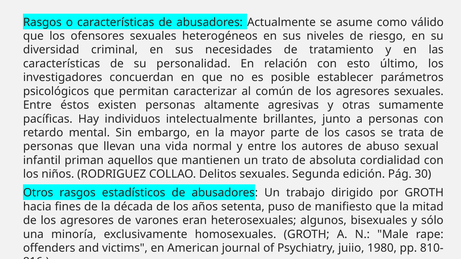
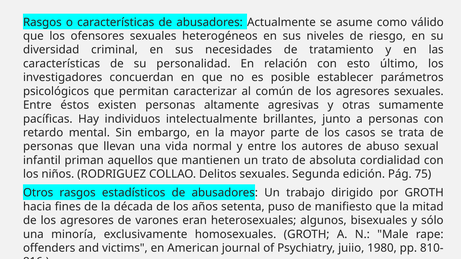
30: 30 -> 75
